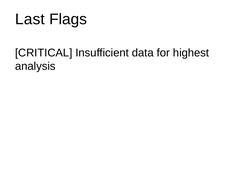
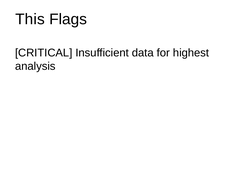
Last: Last -> This
